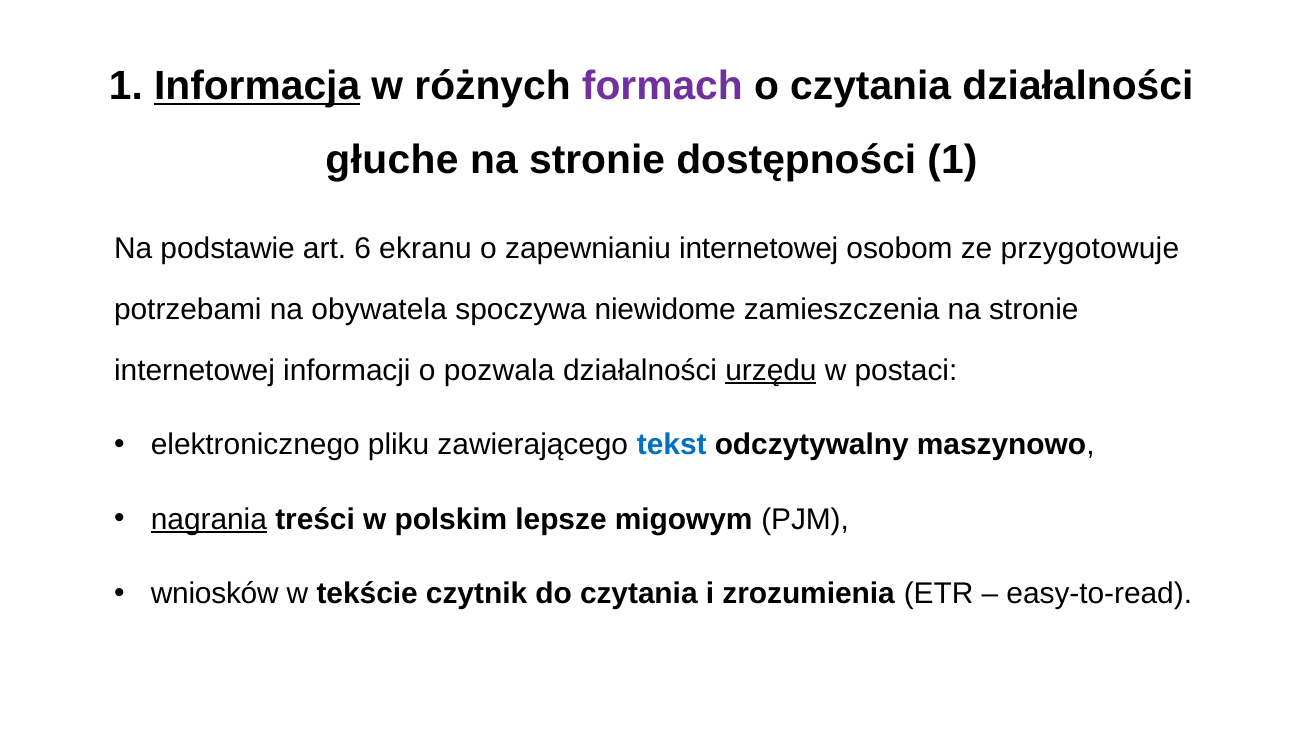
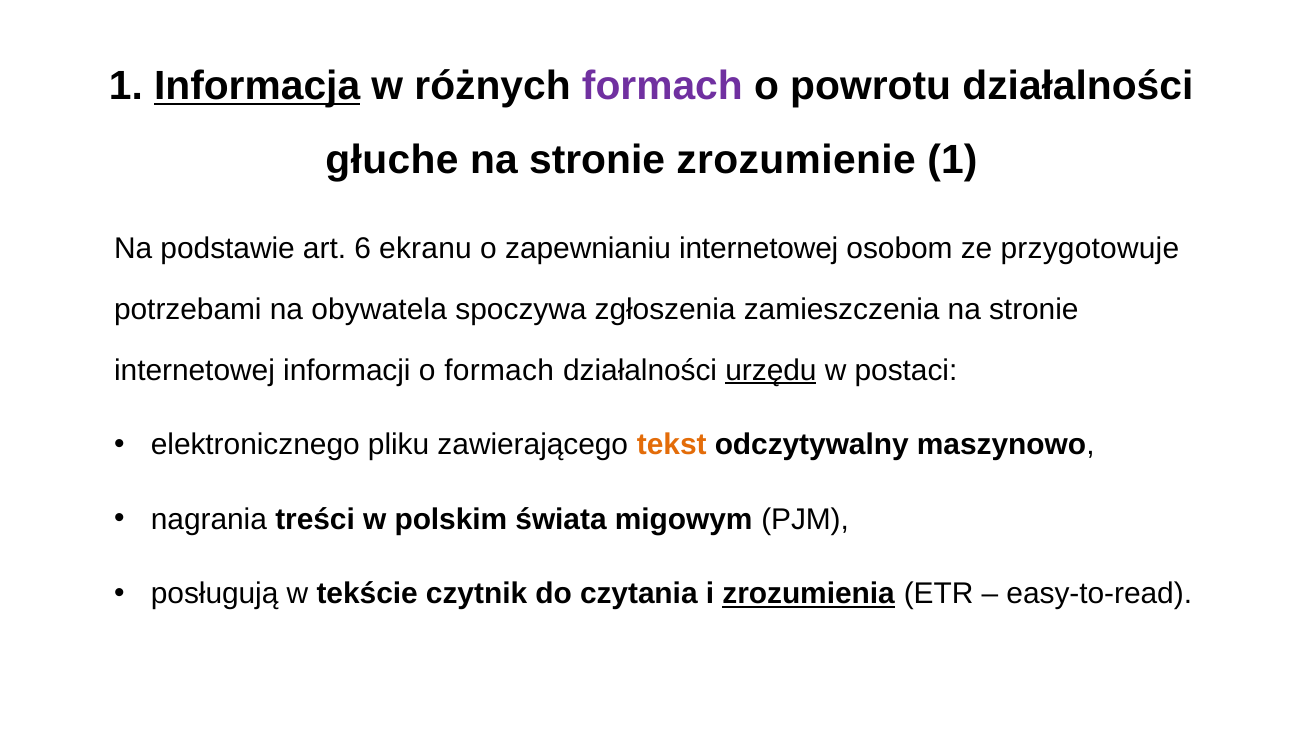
o czytania: czytania -> powrotu
dostępności: dostępności -> zrozumienie
niewidome: niewidome -> zgłoszenia
o pozwala: pozwala -> formach
tekst colour: blue -> orange
nagrania underline: present -> none
lepsze: lepsze -> świata
wniosków: wniosków -> posługują
zrozumienia underline: none -> present
